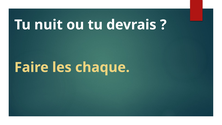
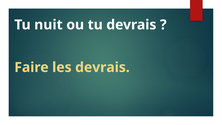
les chaque: chaque -> devrais
